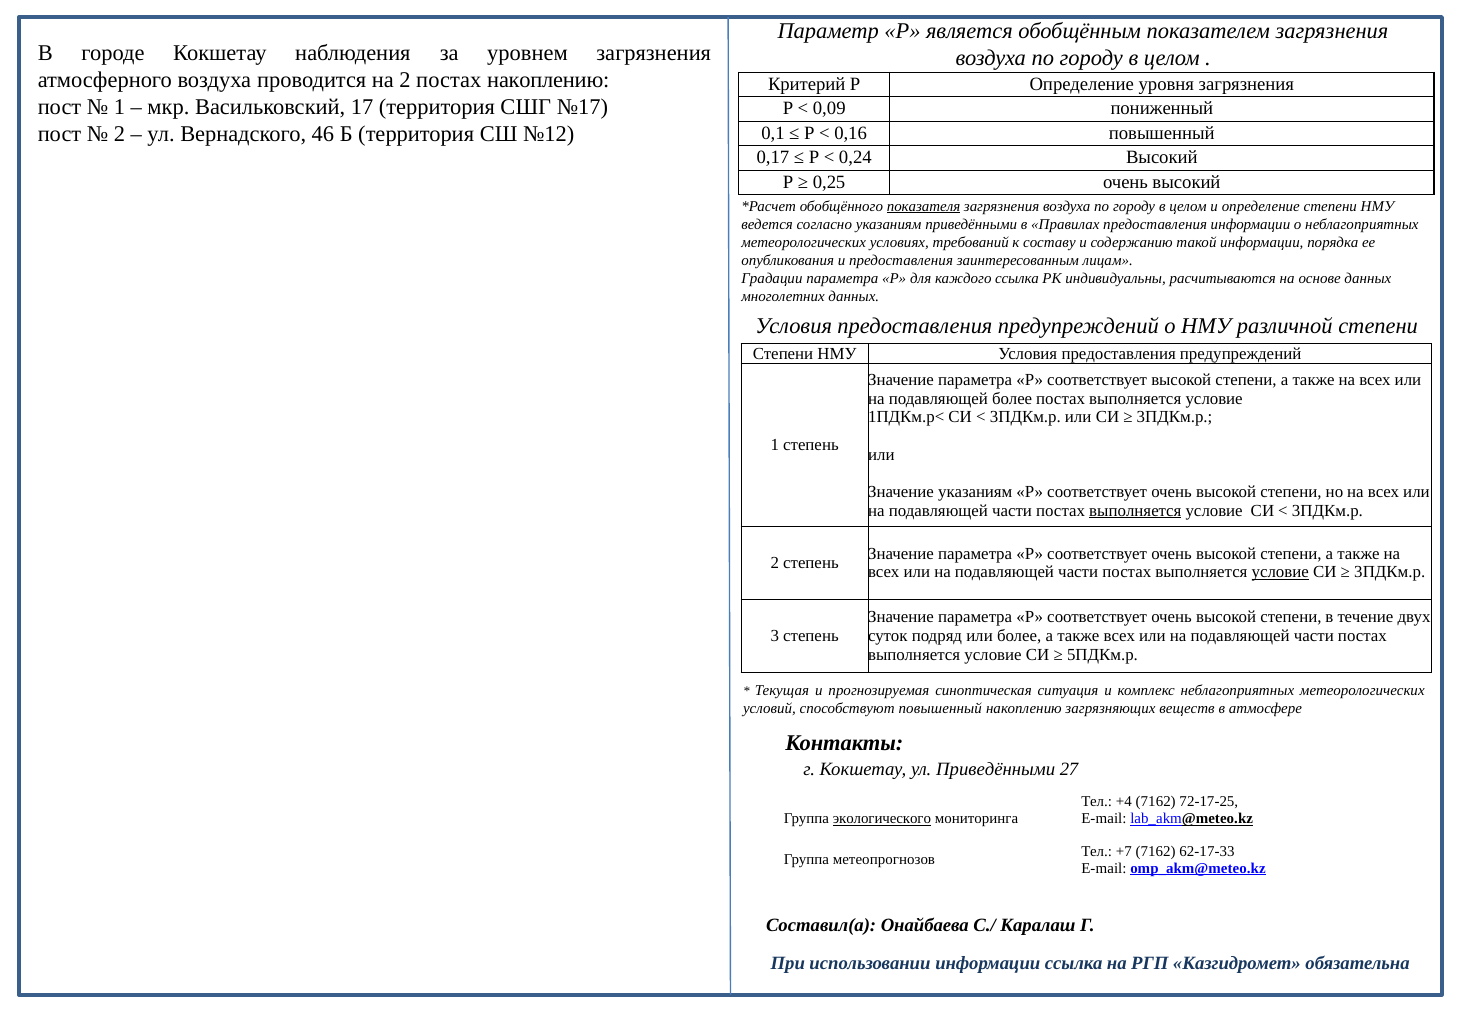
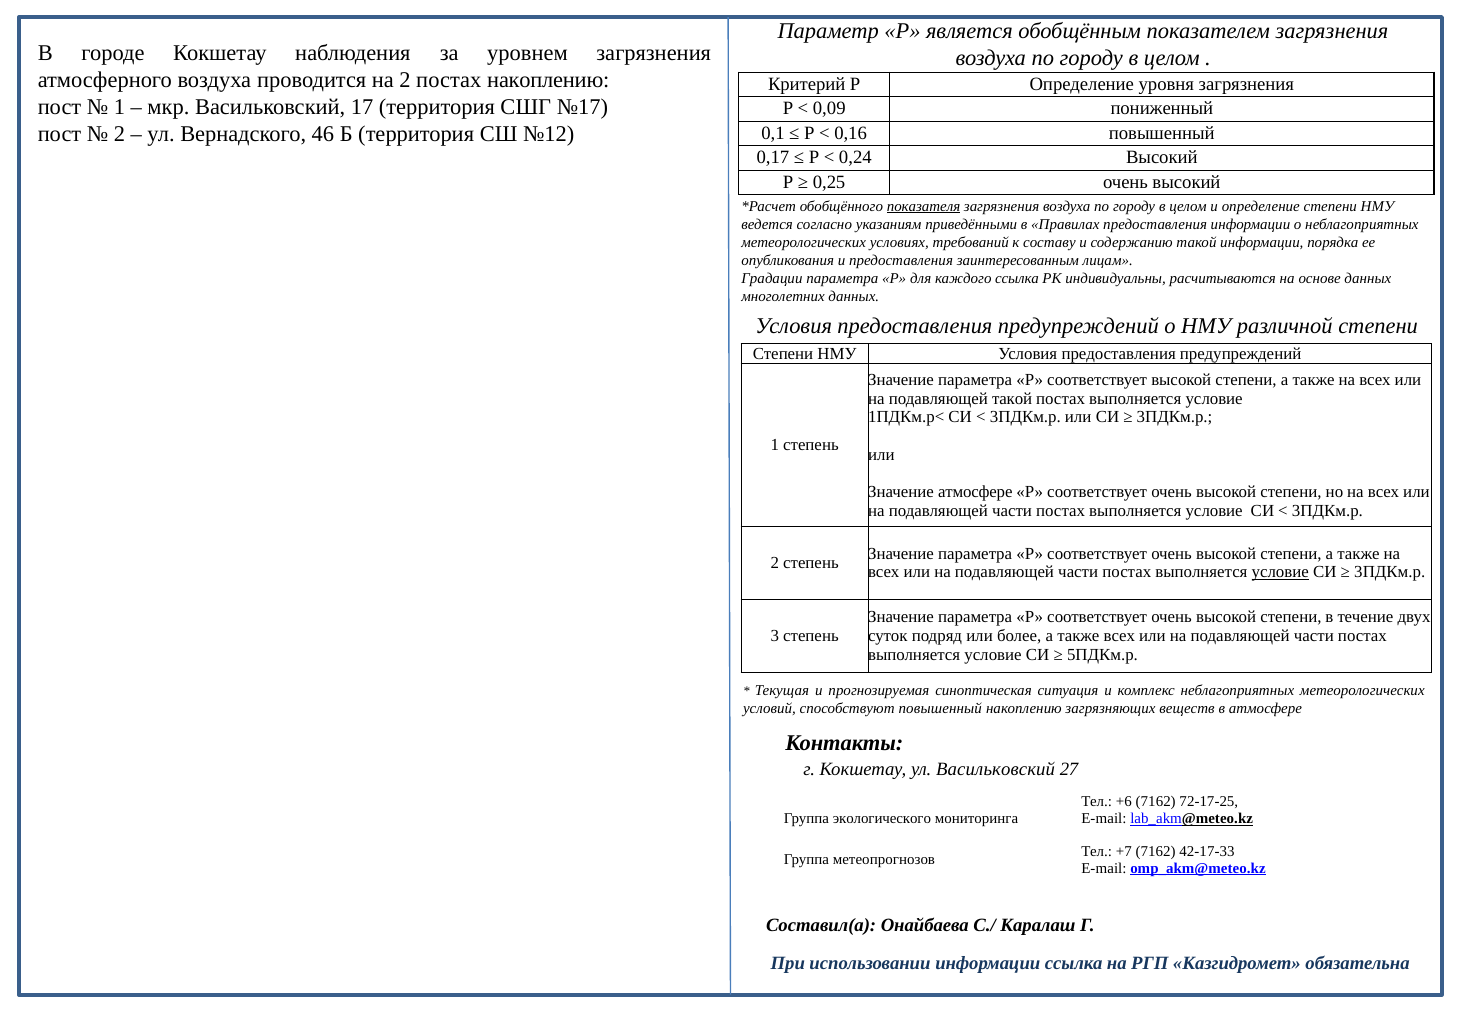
подавляющей более: более -> такой
Значение указаниям: указаниям -> атмосфере
выполняется at (1135, 510) underline: present -> none
ул Приведёнными: Приведёнными -> Васильковский
+4: +4 -> +6
экологического underline: present -> none
62-17-33: 62-17-33 -> 42-17-33
